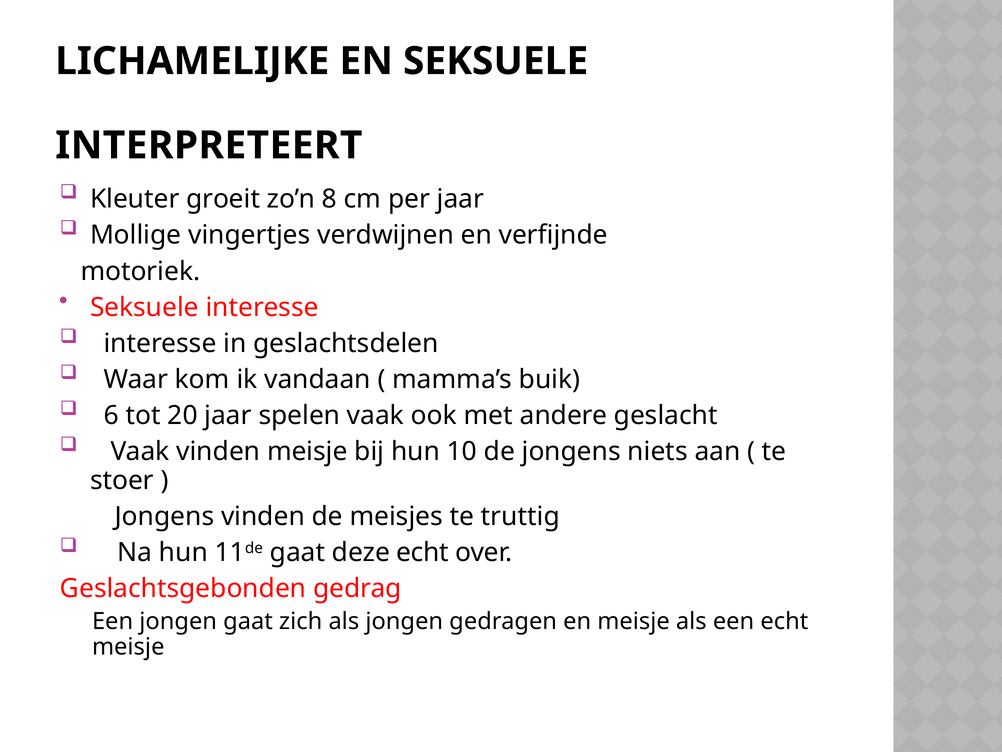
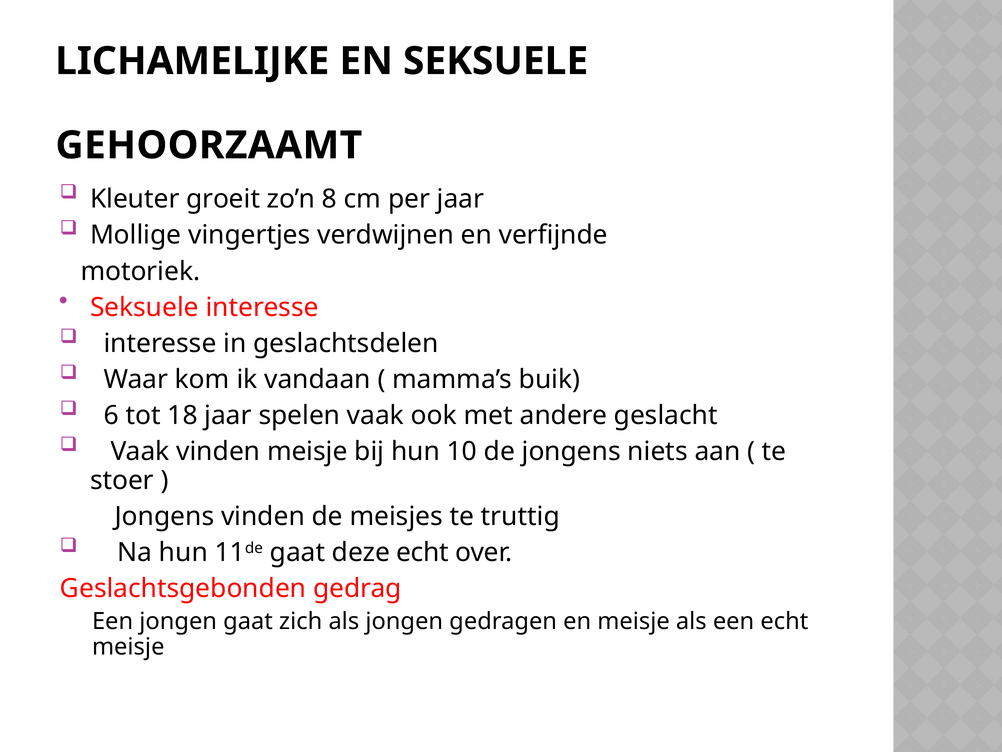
INTERPRETEERT: INTERPRETEERT -> GEHOORZAAMT
20: 20 -> 18
